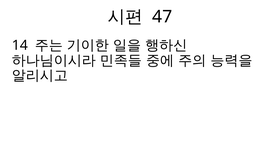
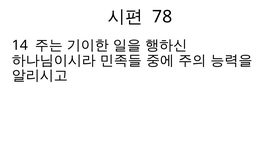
47: 47 -> 78
